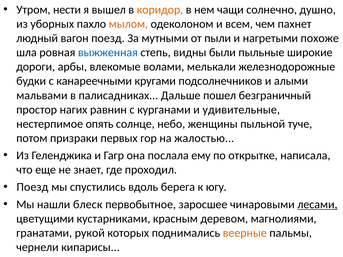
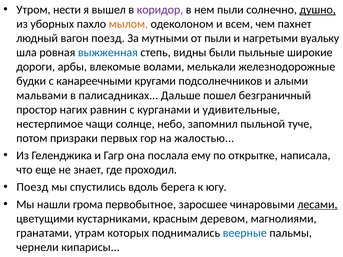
коридор colour: orange -> purple
нем чащи: чащи -> пыли
душно underline: none -> present
похоже: похоже -> вуальку
опять: опять -> чащи
женщины: женщины -> запомнил
блеск: блеск -> грома
рукой: рукой -> утрам
веерные colour: orange -> blue
